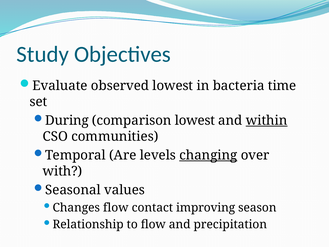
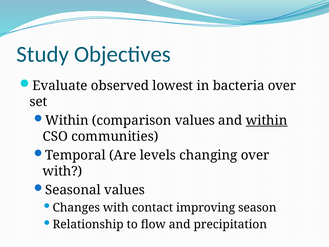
bacteria time: time -> over
During at (67, 120): During -> Within
comparison lowest: lowest -> values
changing underline: present -> none
Changes flow: flow -> with
